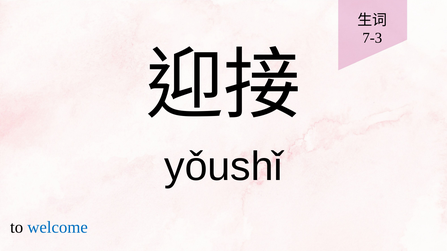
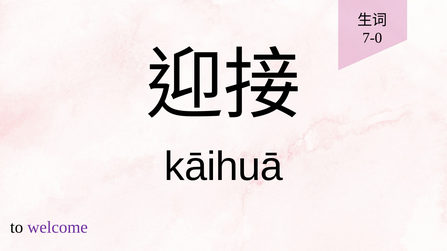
7-3: 7-3 -> 7-0
yǒushǐ: yǒushǐ -> kāihuā
welcome colour: blue -> purple
